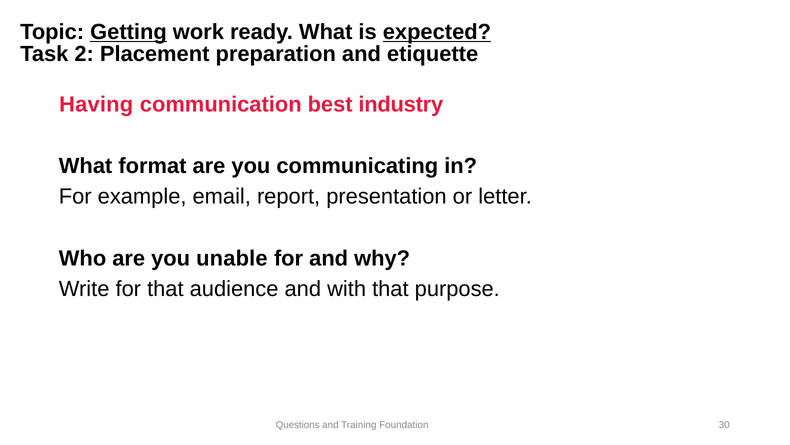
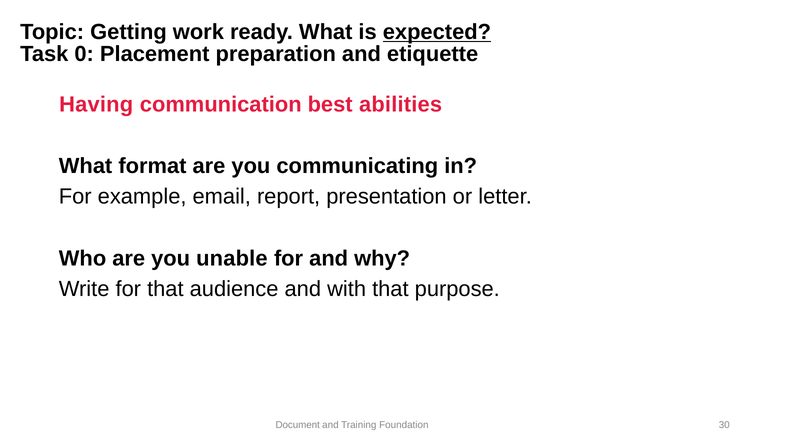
Getting underline: present -> none
2: 2 -> 0
industry: industry -> abilities
Questions: Questions -> Document
